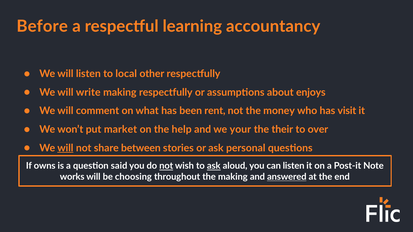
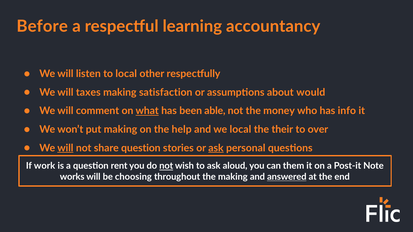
write: write -> taxes
making respectfully: respectfully -> satisfaction
enjoys: enjoys -> would
what underline: none -> present
rent: rent -> able
visit: visit -> info
put market: market -> making
we your: your -> local
share between: between -> question
ask at (216, 148) underline: none -> present
owns: owns -> work
said: said -> rent
ask at (214, 166) underline: present -> none
can listen: listen -> them
